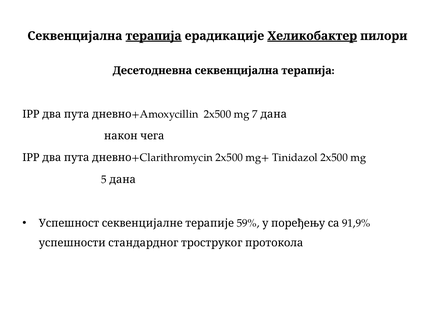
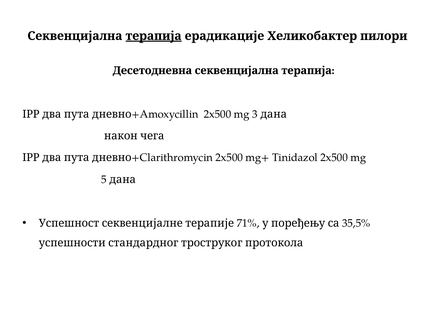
Хеликобактер underline: present -> none
7: 7 -> 3
59%: 59% -> 71%
91,9%: 91,9% -> 35,5%
